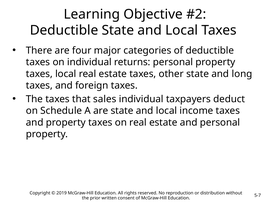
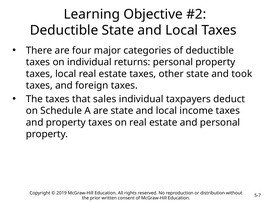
long: long -> took
